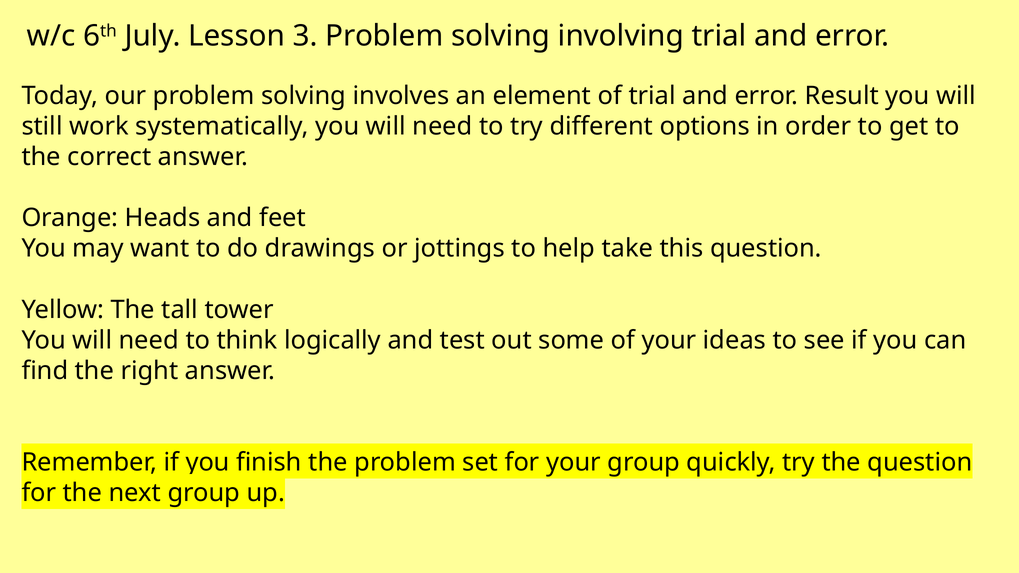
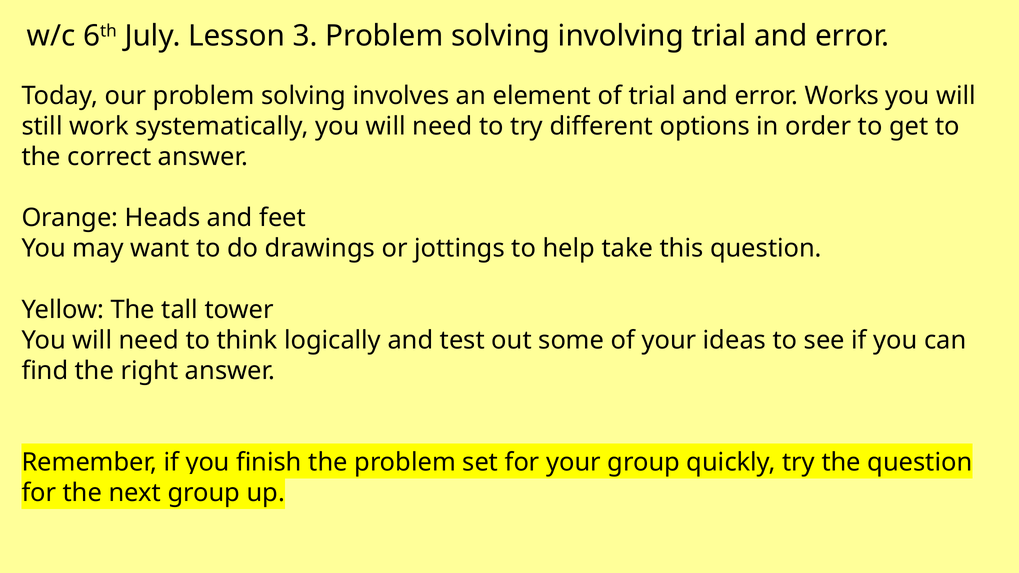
Result: Result -> Works
